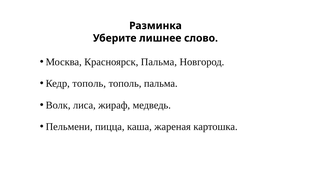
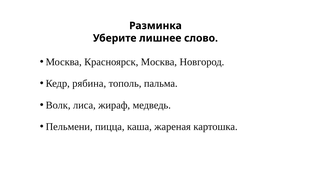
Красноярск Пальма: Пальма -> Москва
Кедр тополь: тополь -> рябина
